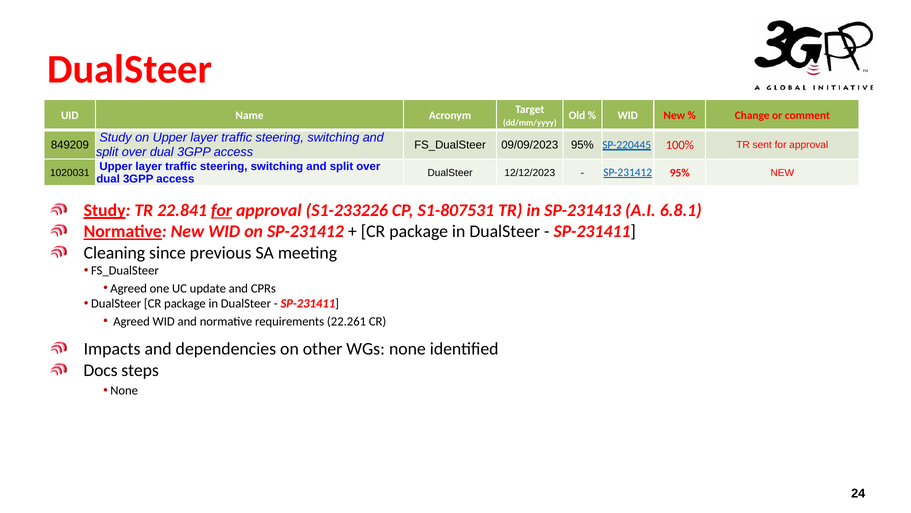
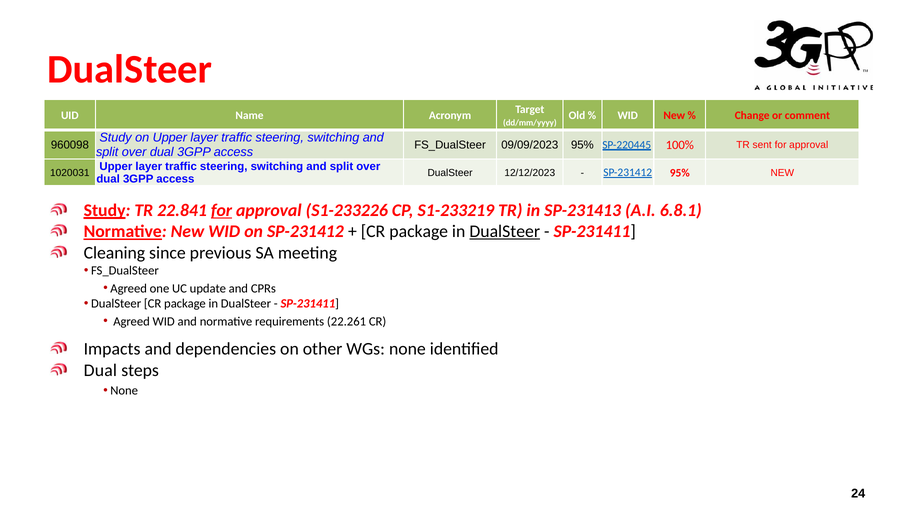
849209: 849209 -> 960098
S1-807531: S1-807531 -> S1-233219
DualSteer at (505, 231) underline: none -> present
Docs at (101, 370): Docs -> Dual
